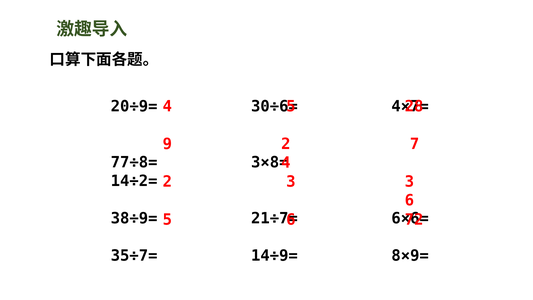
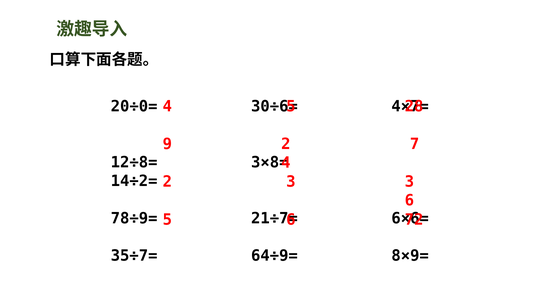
20÷9=: 20÷9= -> 20÷0=
77÷8=: 77÷8= -> 12÷8=
38÷9=: 38÷9= -> 78÷9=
14÷9=: 14÷9= -> 64÷9=
